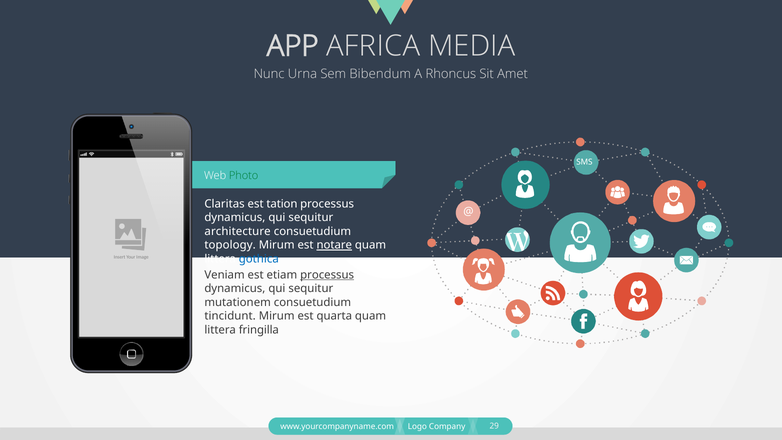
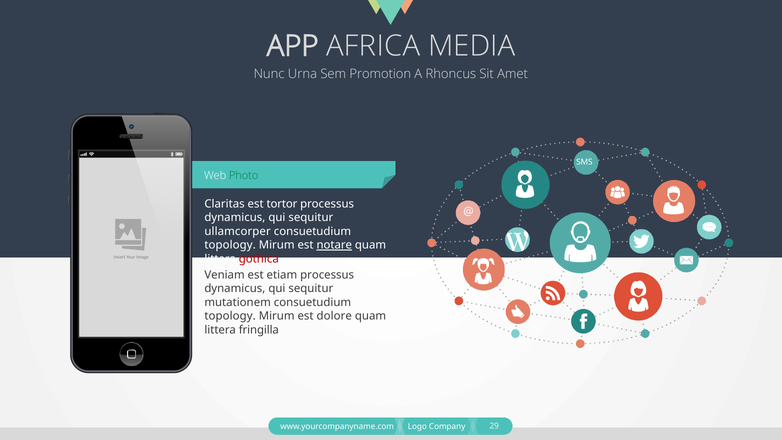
Bibendum: Bibendum -> Promotion
tation: tation -> tortor
architecture: architecture -> ullamcorper
gothica colour: blue -> red
processus at (327, 275) underline: present -> none
tincidunt at (230, 316): tincidunt -> topology
quarta: quarta -> dolore
